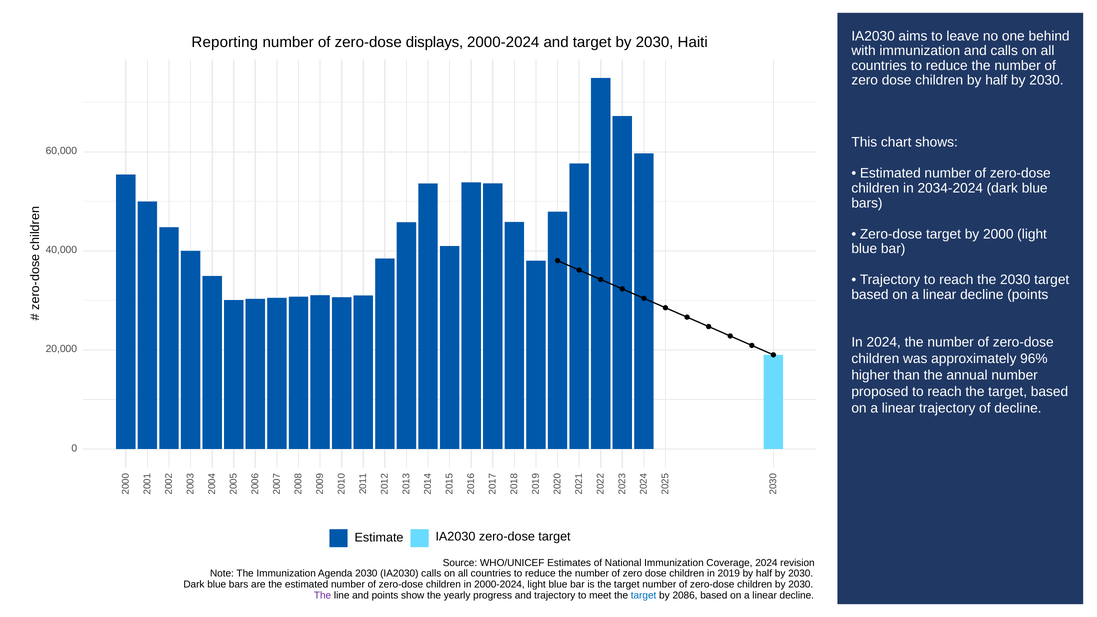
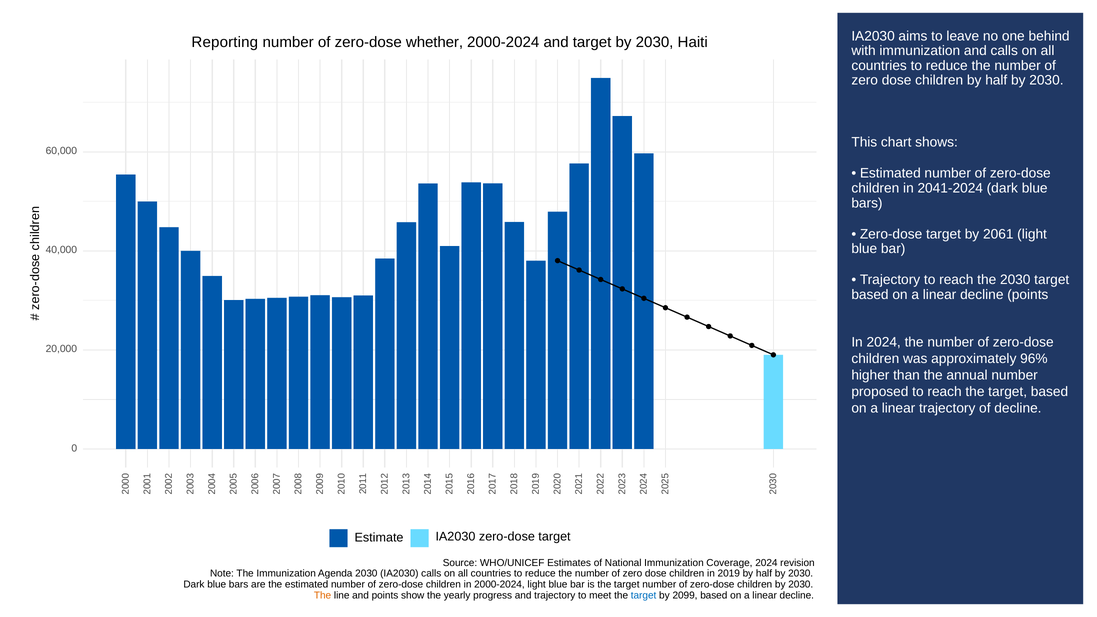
displays: displays -> whether
2034-2024: 2034-2024 -> 2041-2024
2000: 2000 -> 2061
The at (323, 595) colour: purple -> orange
2086: 2086 -> 2099
